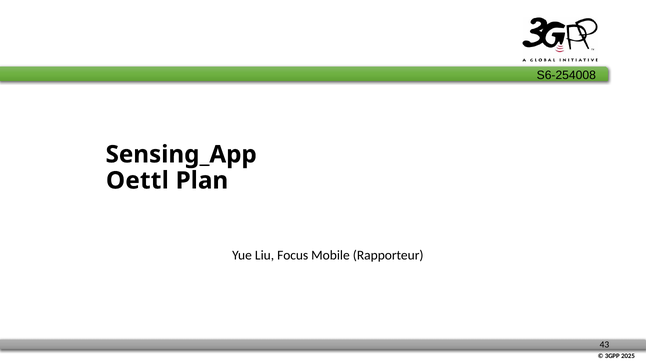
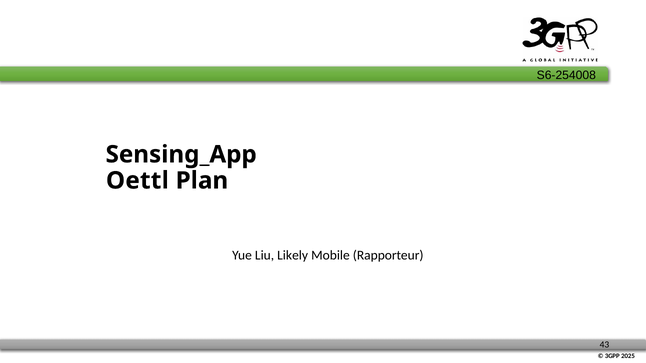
Focus: Focus -> Likely
